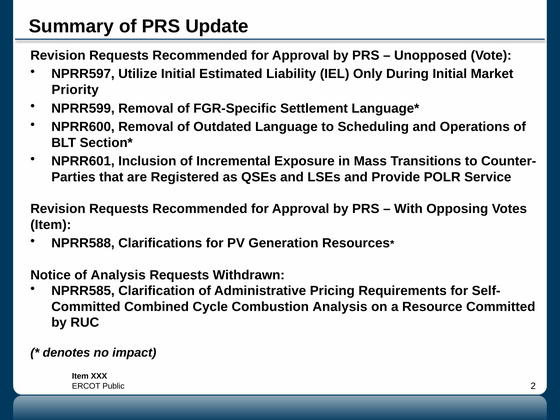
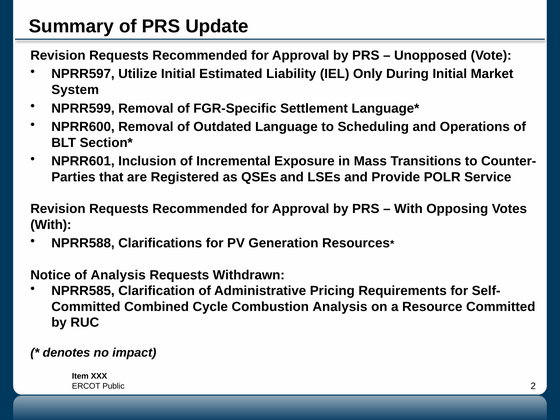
Priority: Priority -> System
Item at (51, 225): Item -> With
